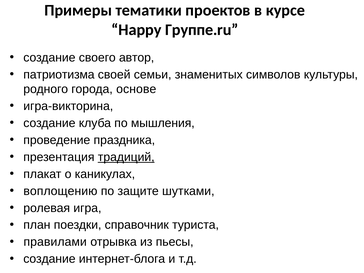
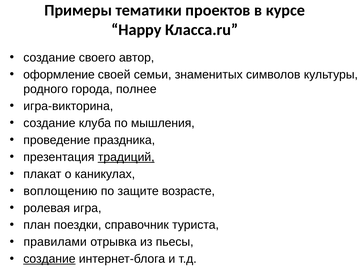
Группе.ru: Группе.ru -> Класса.ru
патриотизма: патриотизма -> оформление
основе: основе -> полнее
шутками: шутками -> возрасте
создание at (49, 259) underline: none -> present
